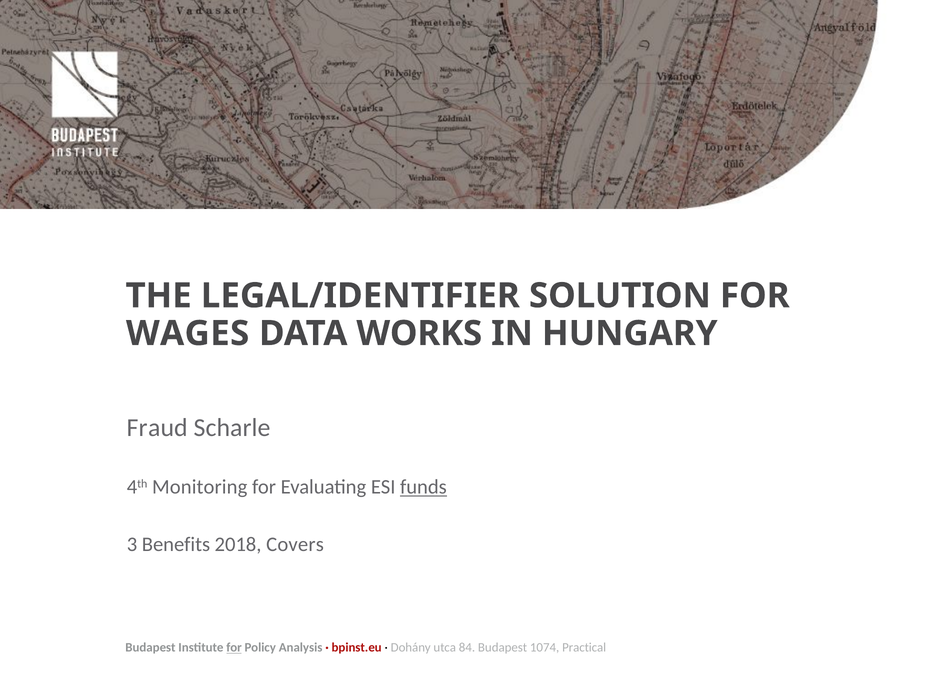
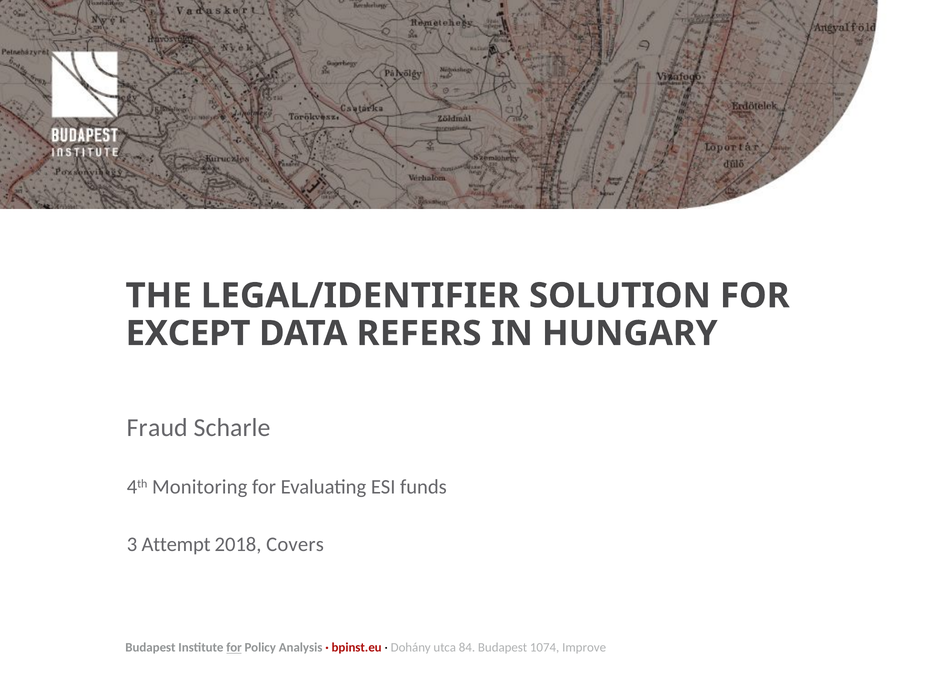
WAGES: WAGES -> EXCEPT
WORKS: WORKS -> REFERS
funds underline: present -> none
Benefits: Benefits -> Attempt
Practical: Practical -> Improve
